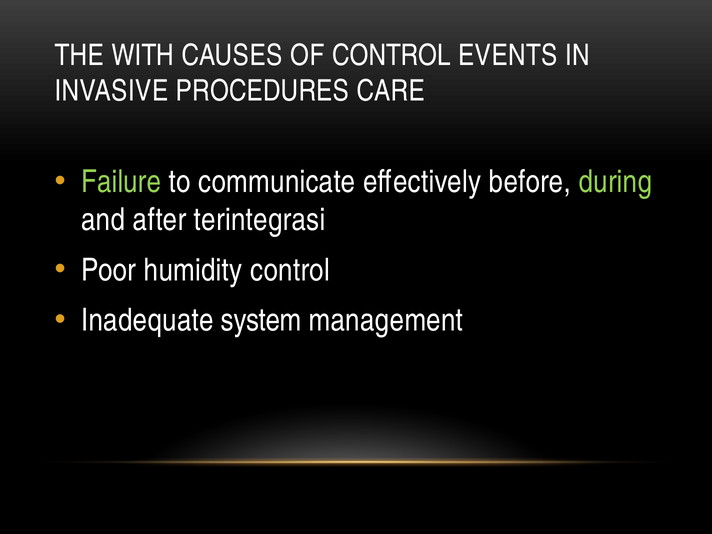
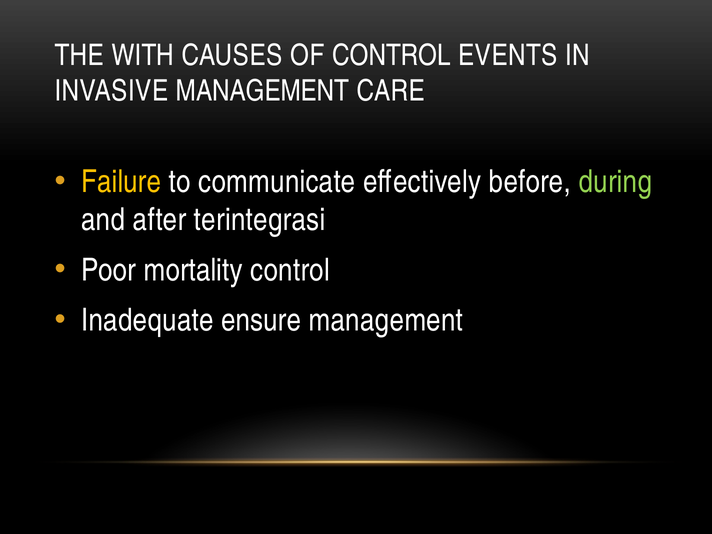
INVASIVE PROCEDURES: PROCEDURES -> MANAGEMENT
Failure colour: light green -> yellow
humidity: humidity -> mortality
system: system -> ensure
